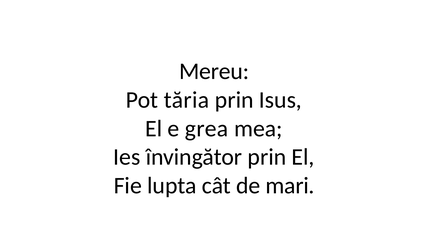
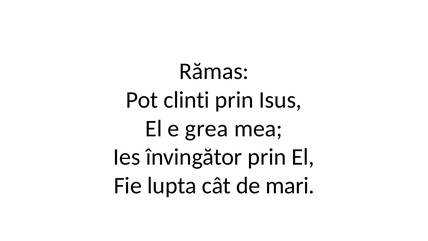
Mereu: Mereu -> Rămas
tăria: tăria -> clinti
